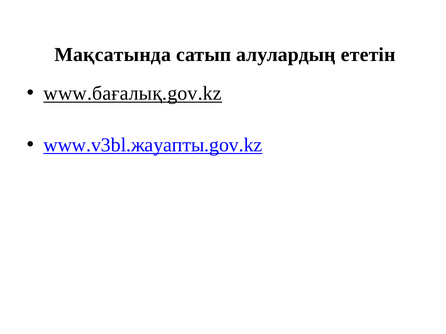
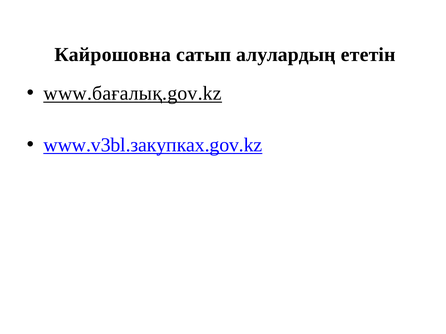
Мақсатында: Мақсатында -> Кайрошовна
www.v3bl.жауапты.gov.kz: www.v3bl.жауапты.gov.kz -> www.v3bl.закупках.gov.kz
